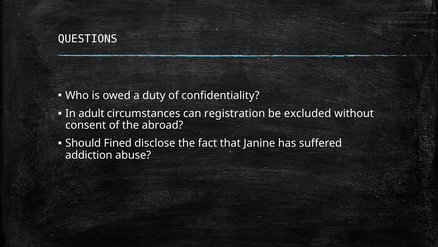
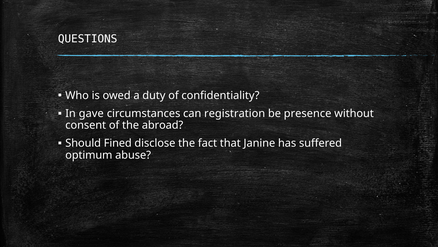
adult: adult -> gave
excluded: excluded -> presence
addiction: addiction -> optimum
